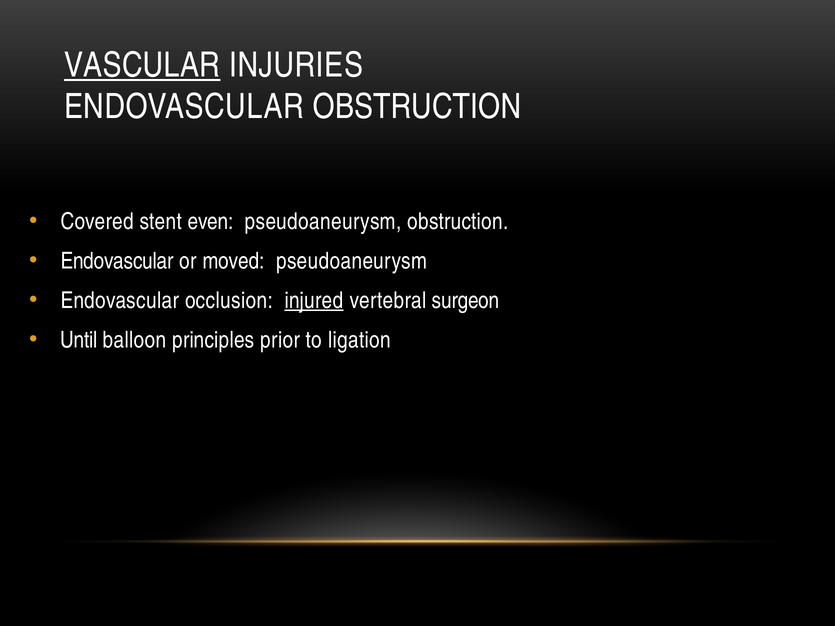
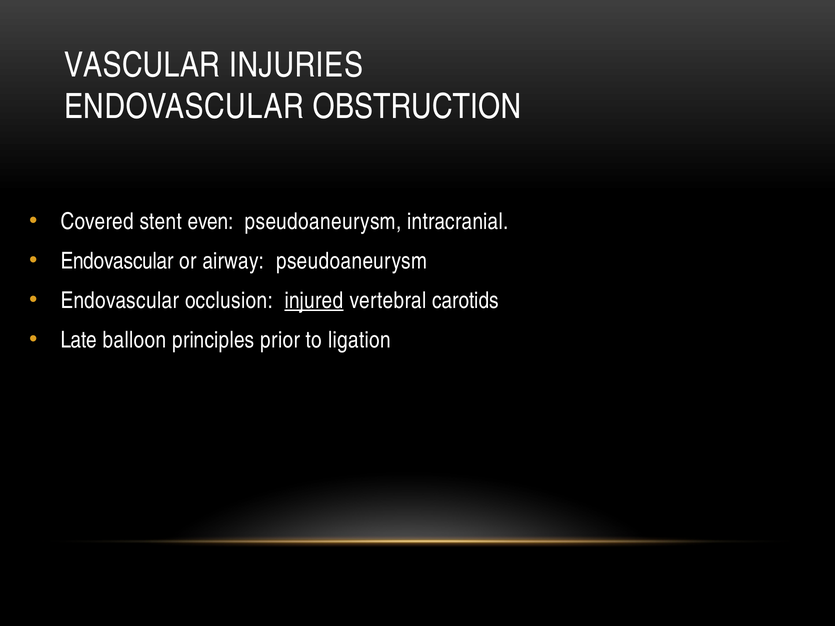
VASCULAR underline: present -> none
pseudoaneurysm obstruction: obstruction -> intracranial
moved: moved -> airway
surgeon: surgeon -> carotids
Until: Until -> Late
